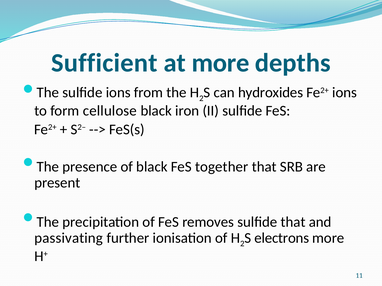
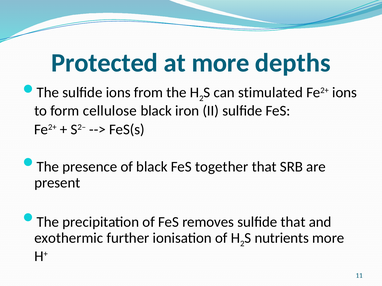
Sufficient: Sufficient -> Protected
hydroxides: hydroxides -> stimulated
passivating: passivating -> exothermic
electrons: electrons -> nutrients
